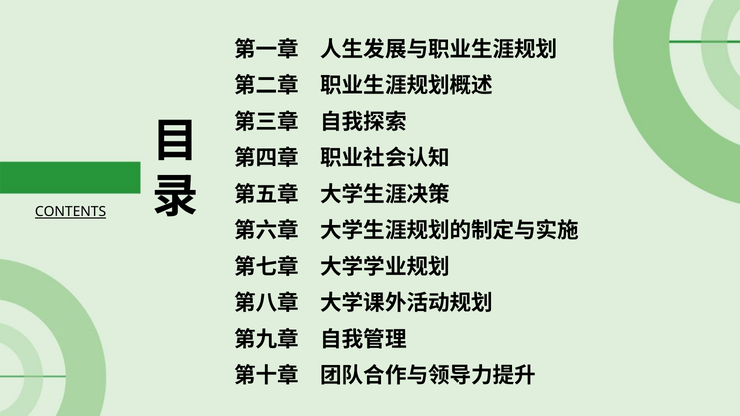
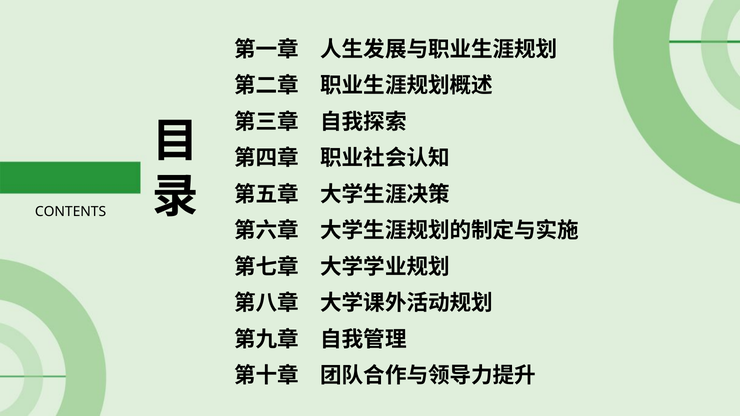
CONTENTS underline: present -> none
